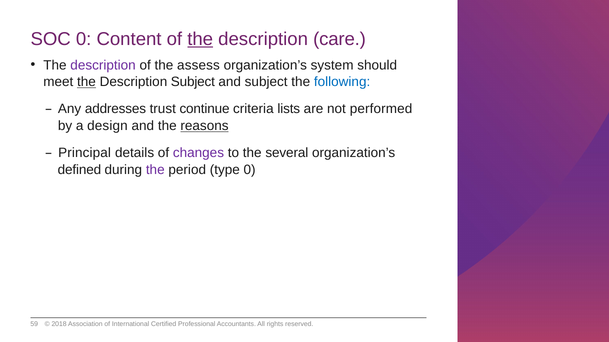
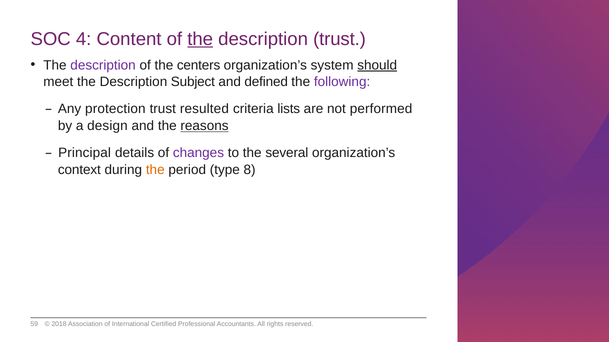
SOC 0: 0 -> 4
description care: care -> trust
assess: assess -> centers
should underline: none -> present
the at (86, 82) underline: present -> none
and subject: subject -> defined
following colour: blue -> purple
addresses: addresses -> protection
continue: continue -> resulted
defined: defined -> context
the at (155, 170) colour: purple -> orange
type 0: 0 -> 8
